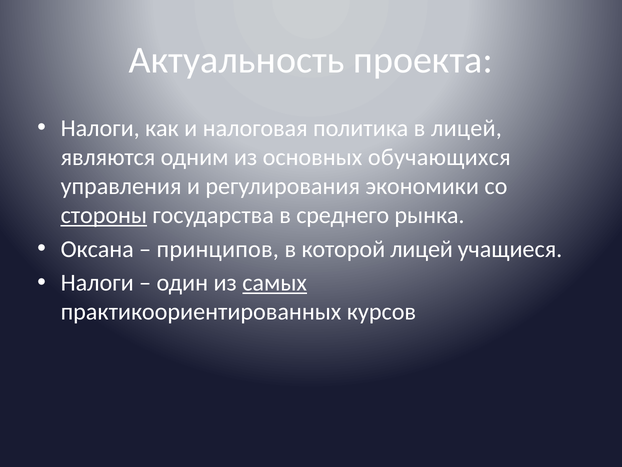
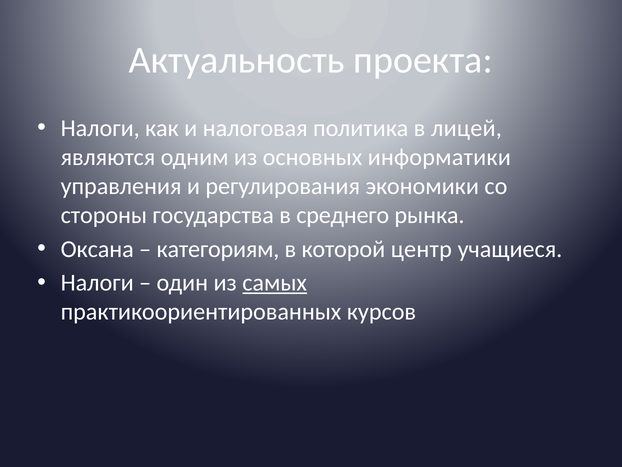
обучающихся: обучающихся -> информатики
стороны underline: present -> none
принципов: принципов -> категориям
которой лицей: лицей -> центр
